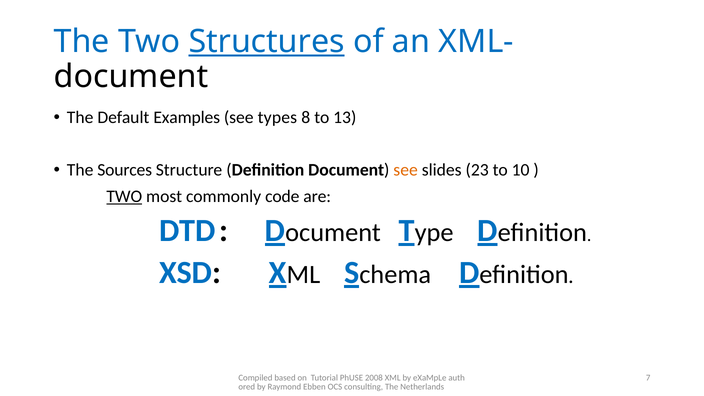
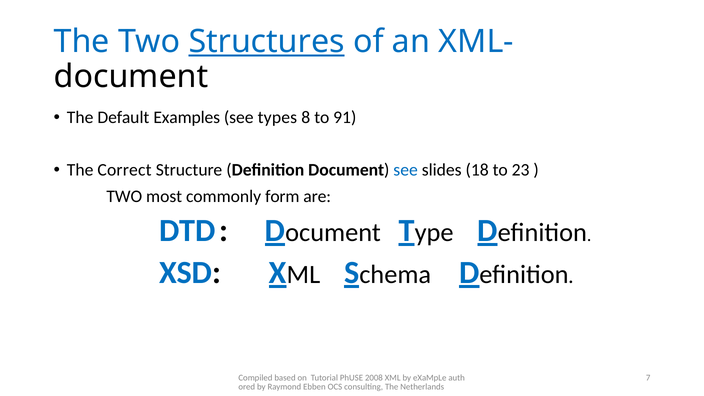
13: 13 -> 91
Sources: Sources -> Correct
see at (406, 170) colour: orange -> blue
23: 23 -> 18
10: 10 -> 23
TWO at (124, 196) underline: present -> none
code: code -> form
